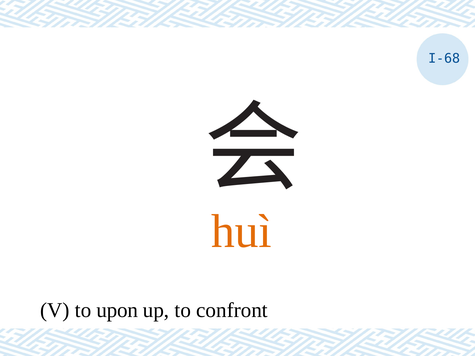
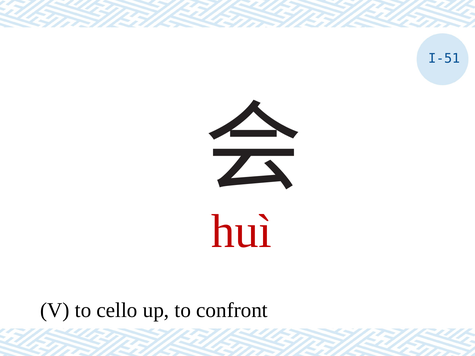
I-68: I-68 -> I-51
huì colour: orange -> red
upon: upon -> cello
